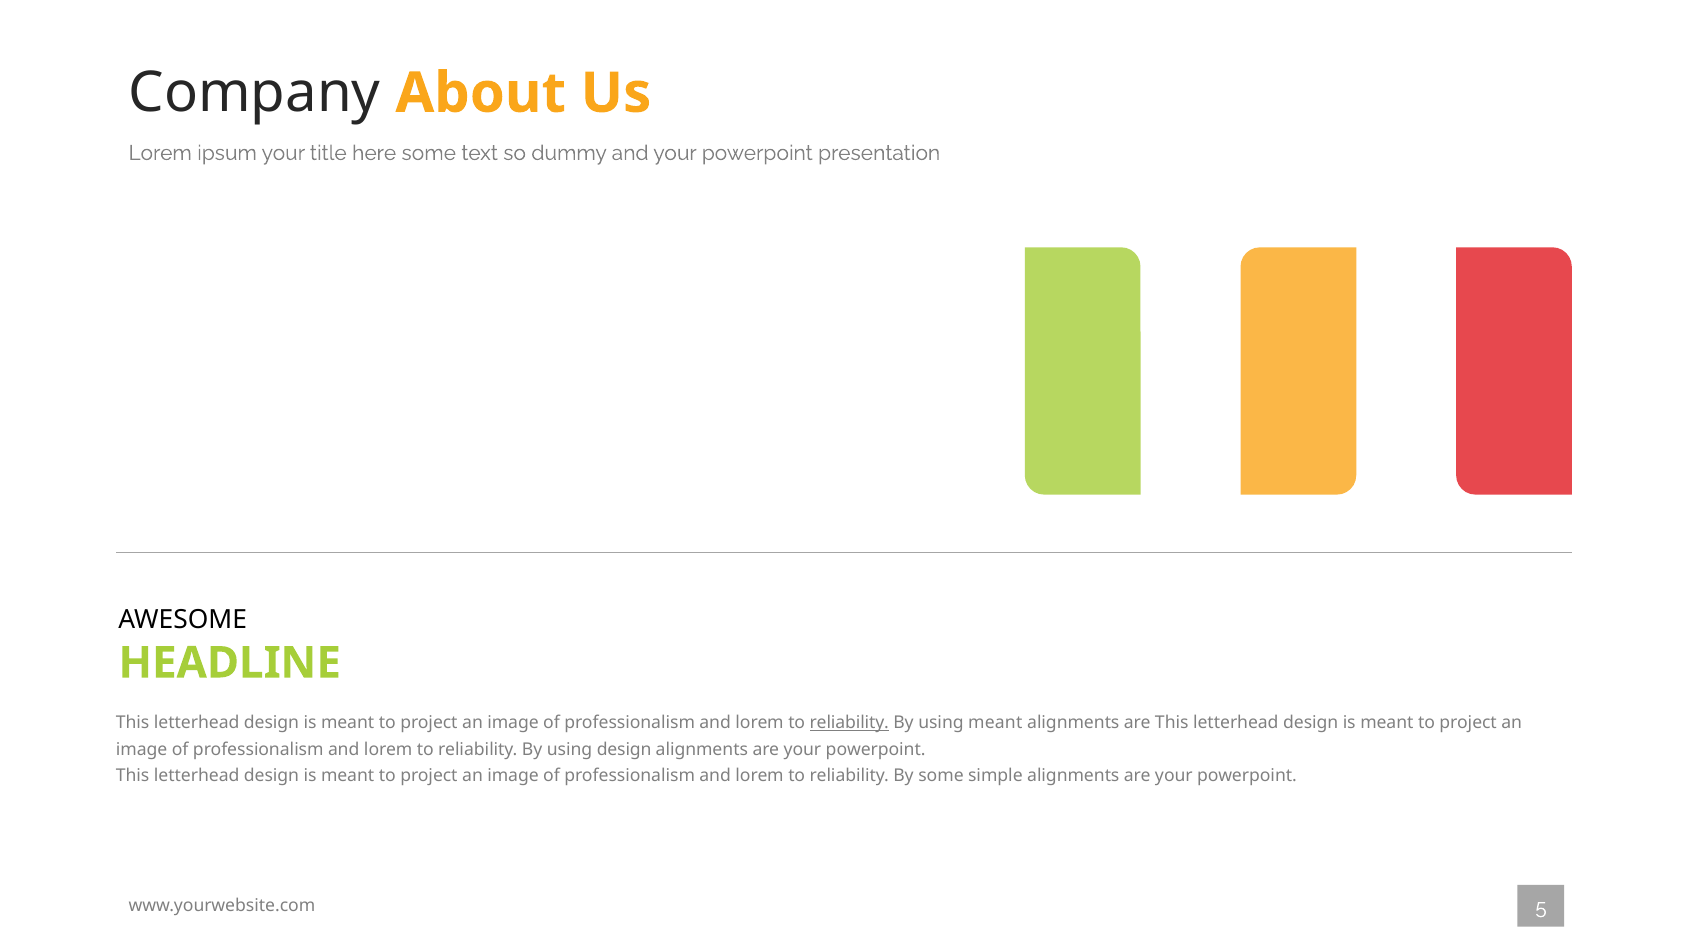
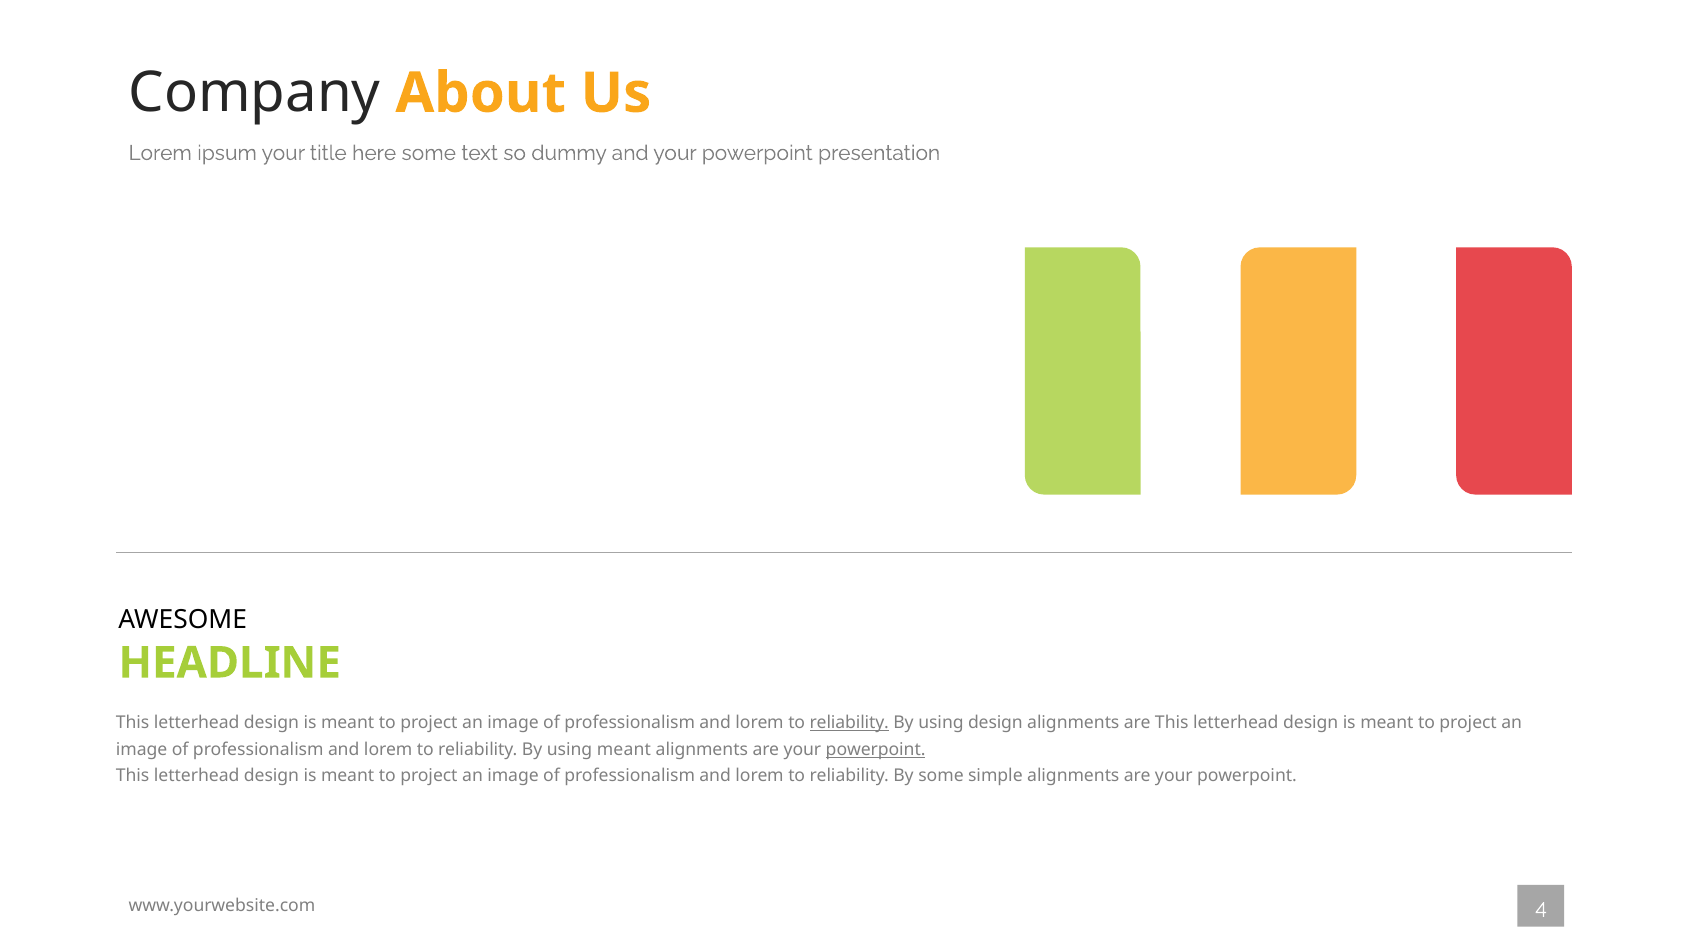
using meant: meant -> design
using design: design -> meant
powerpoint at (876, 749) underline: none -> present
5: 5 -> 4
